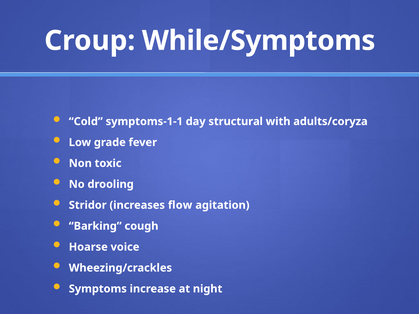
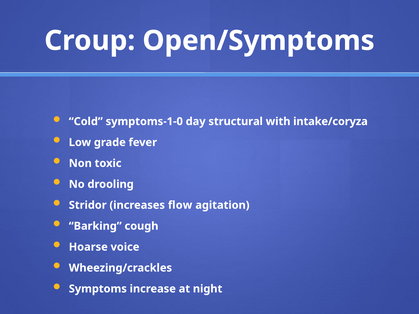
While/Symptoms: While/Symptoms -> Open/Symptoms
symptoms-1-1: symptoms-1-1 -> symptoms-1-0
adults/coryza: adults/coryza -> intake/coryza
